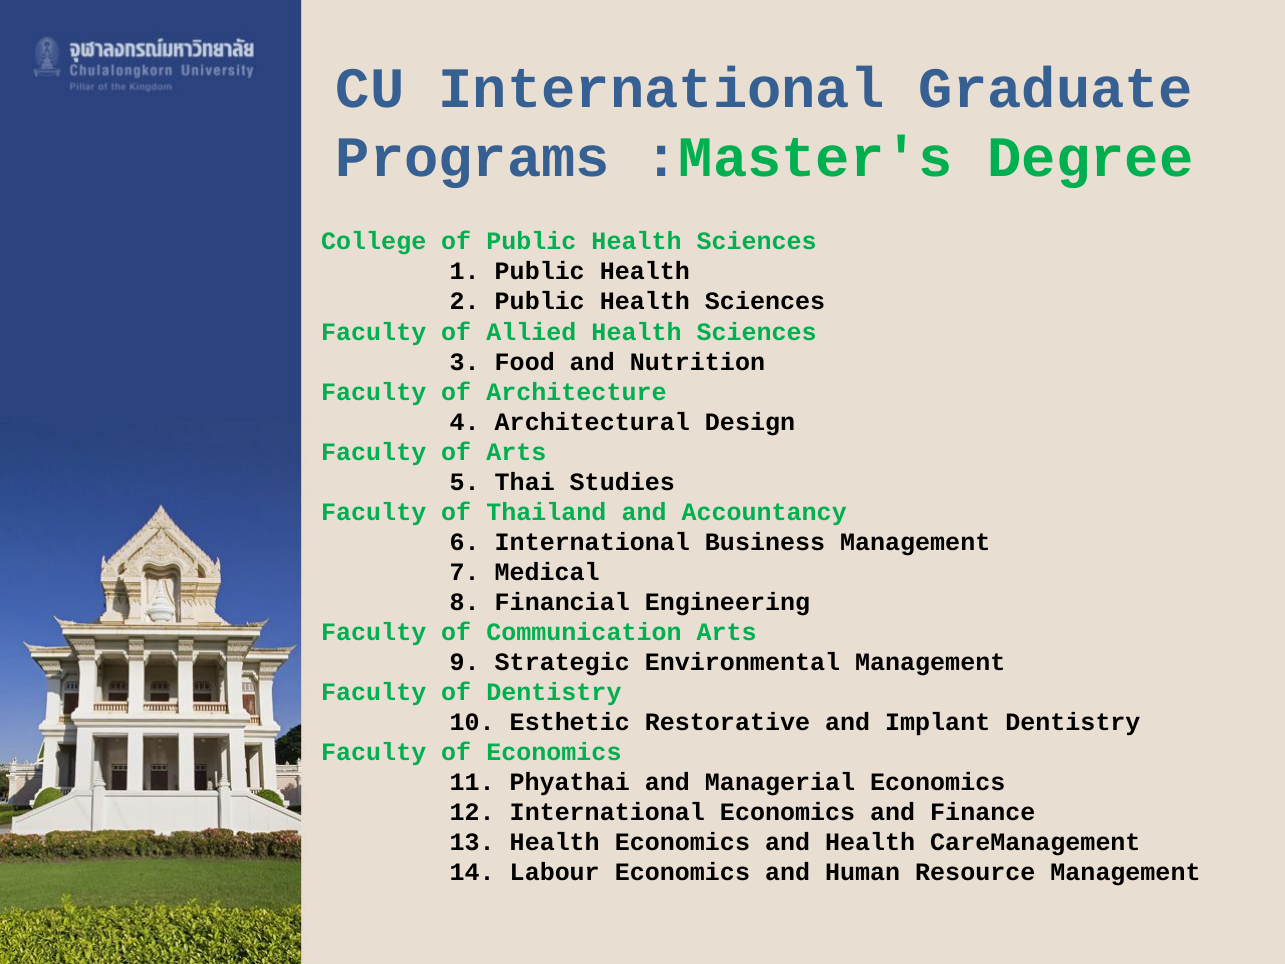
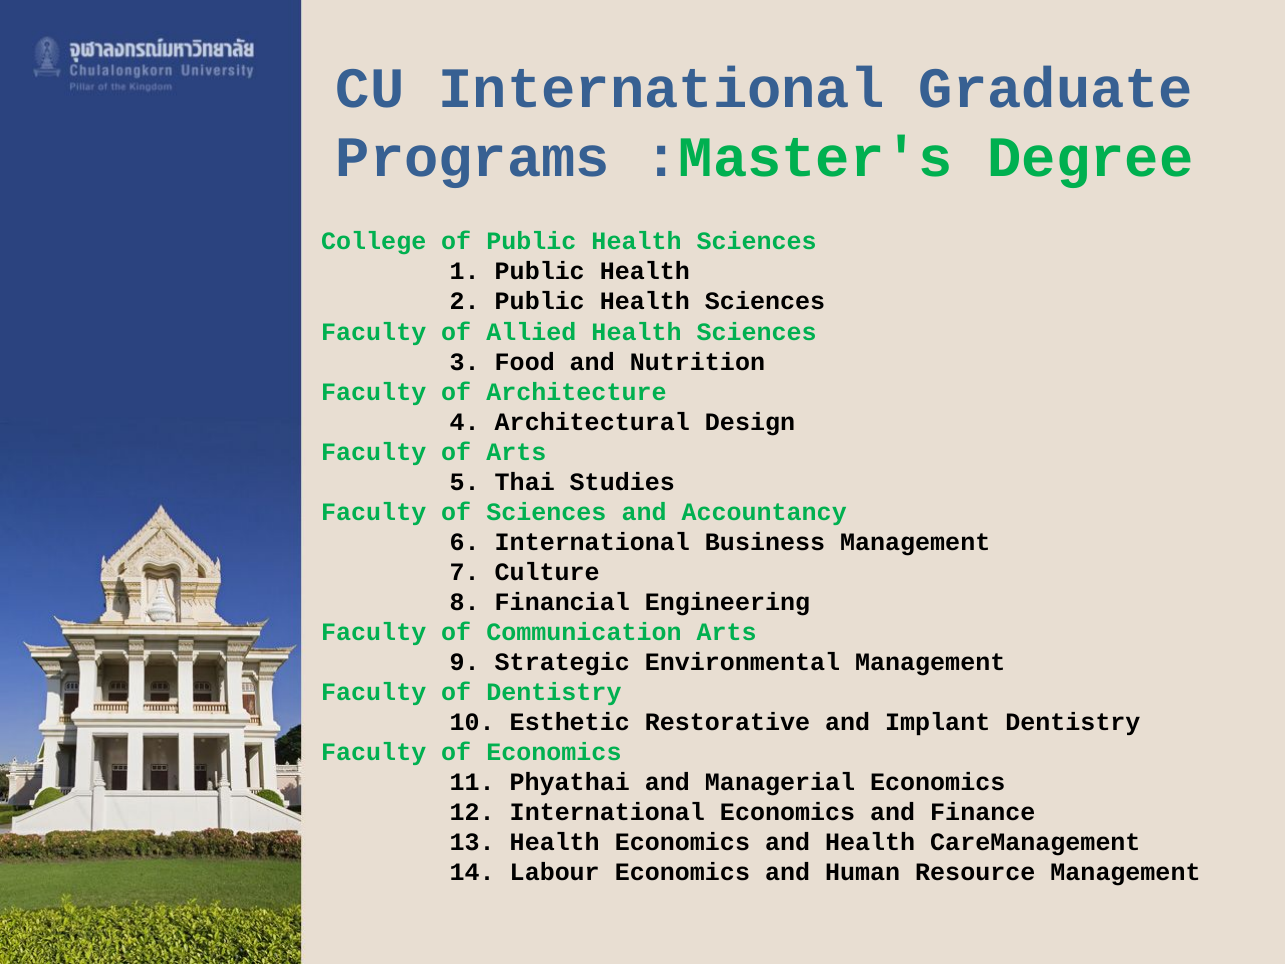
of Thailand: Thailand -> Sciences
Medical: Medical -> Culture
